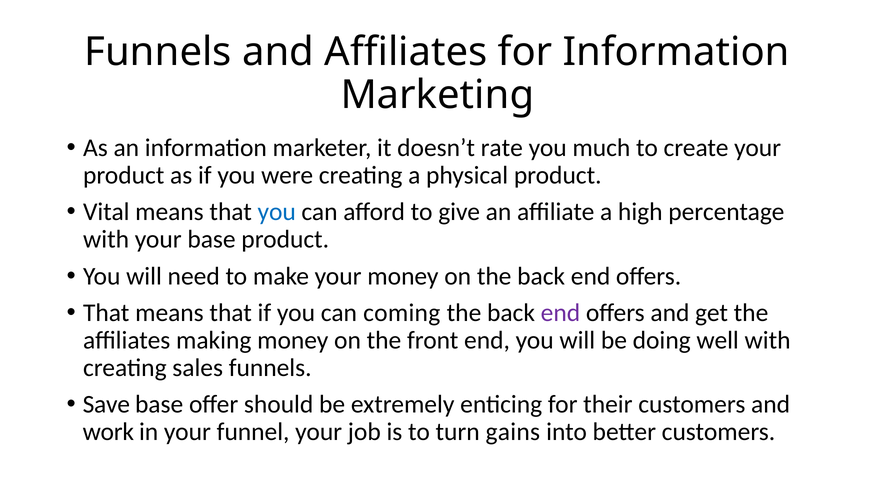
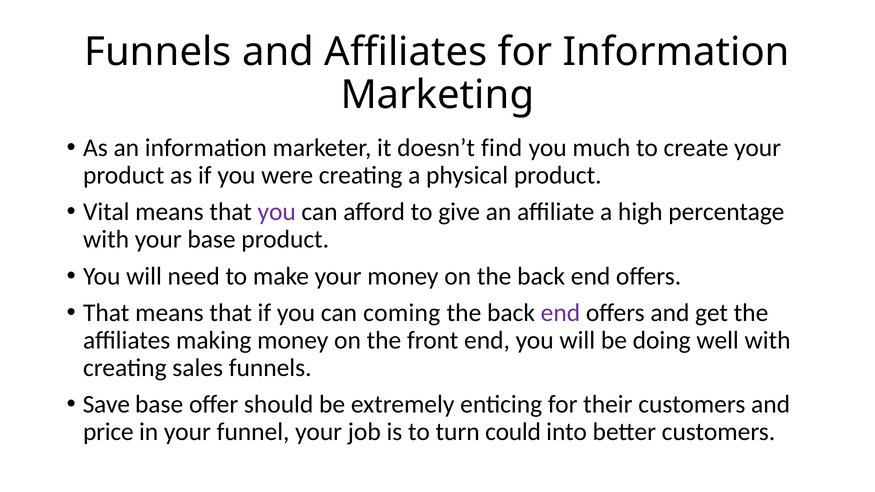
rate: rate -> find
you at (277, 212) colour: blue -> purple
work: work -> price
gains: gains -> could
